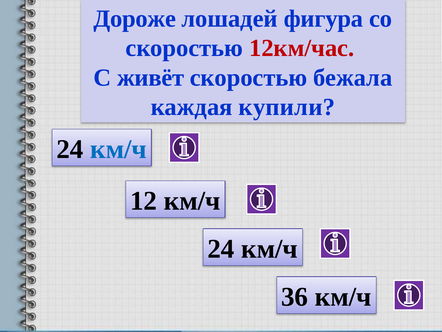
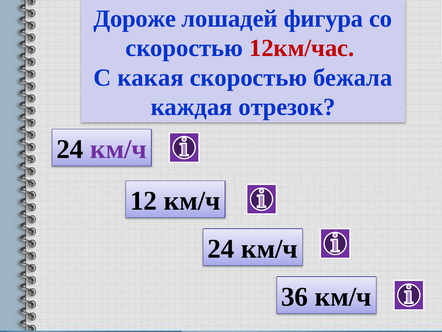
живёт: живёт -> какая
купили: купили -> отрезок
км/ч at (118, 149) colour: blue -> purple
